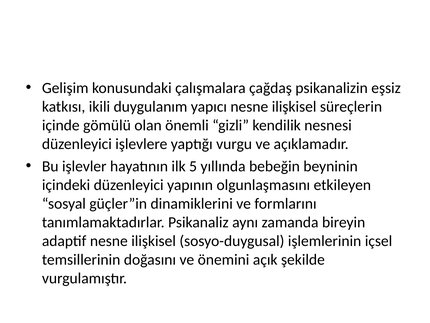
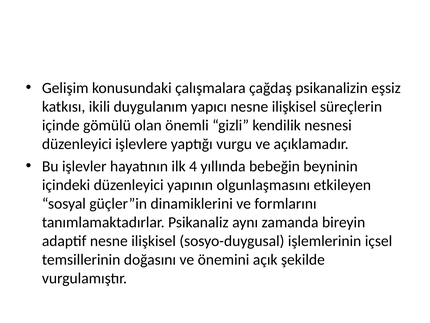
5: 5 -> 4
